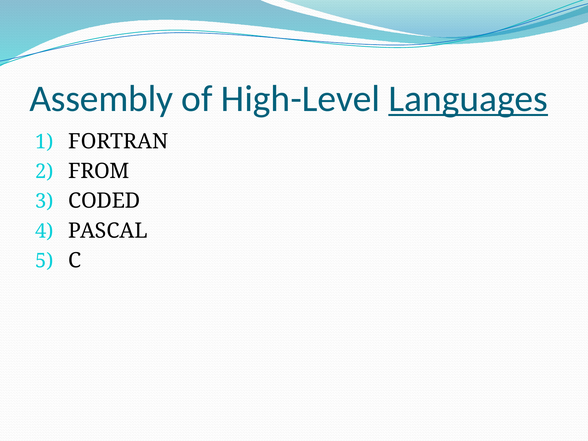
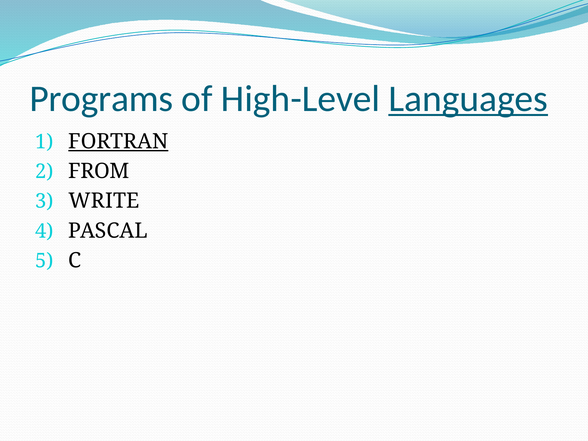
Assembly: Assembly -> Programs
FORTRAN underline: none -> present
CODED: CODED -> WRITE
